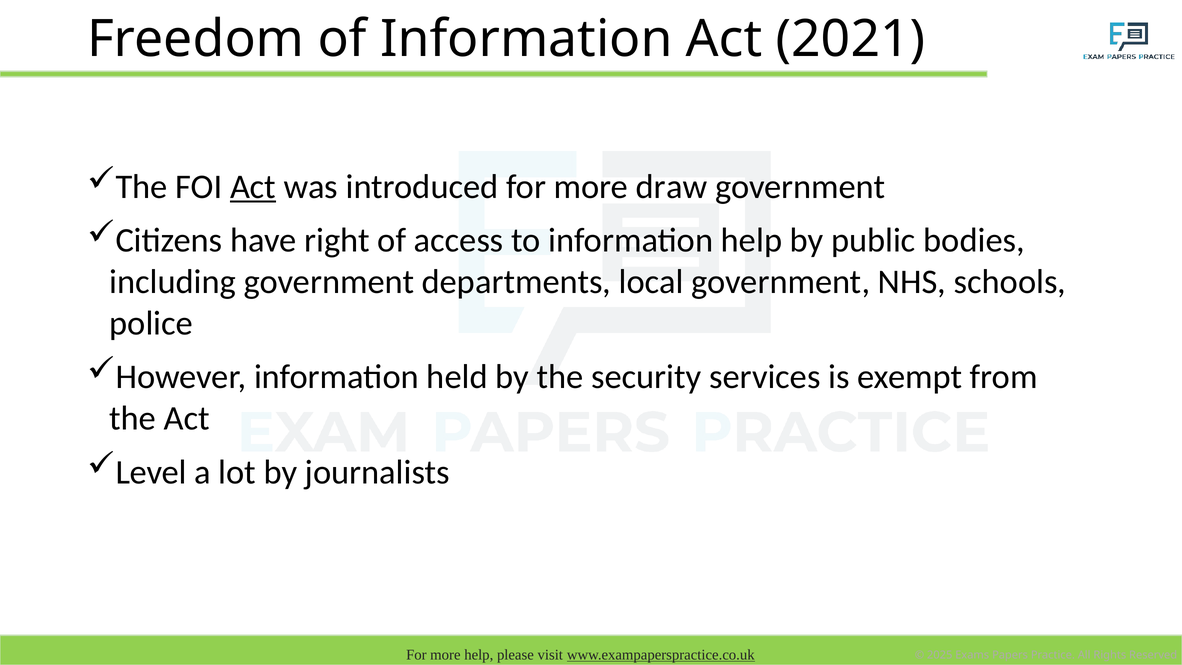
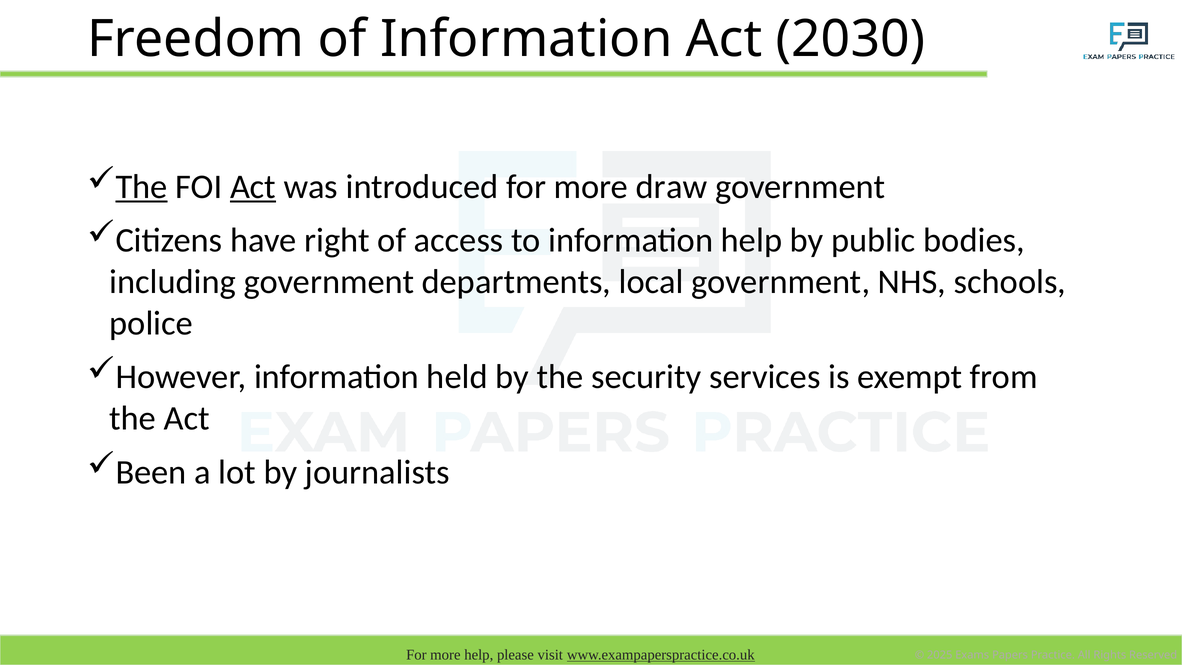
2021: 2021 -> 2030
The at (142, 187) underline: none -> present
Level: Level -> Been
